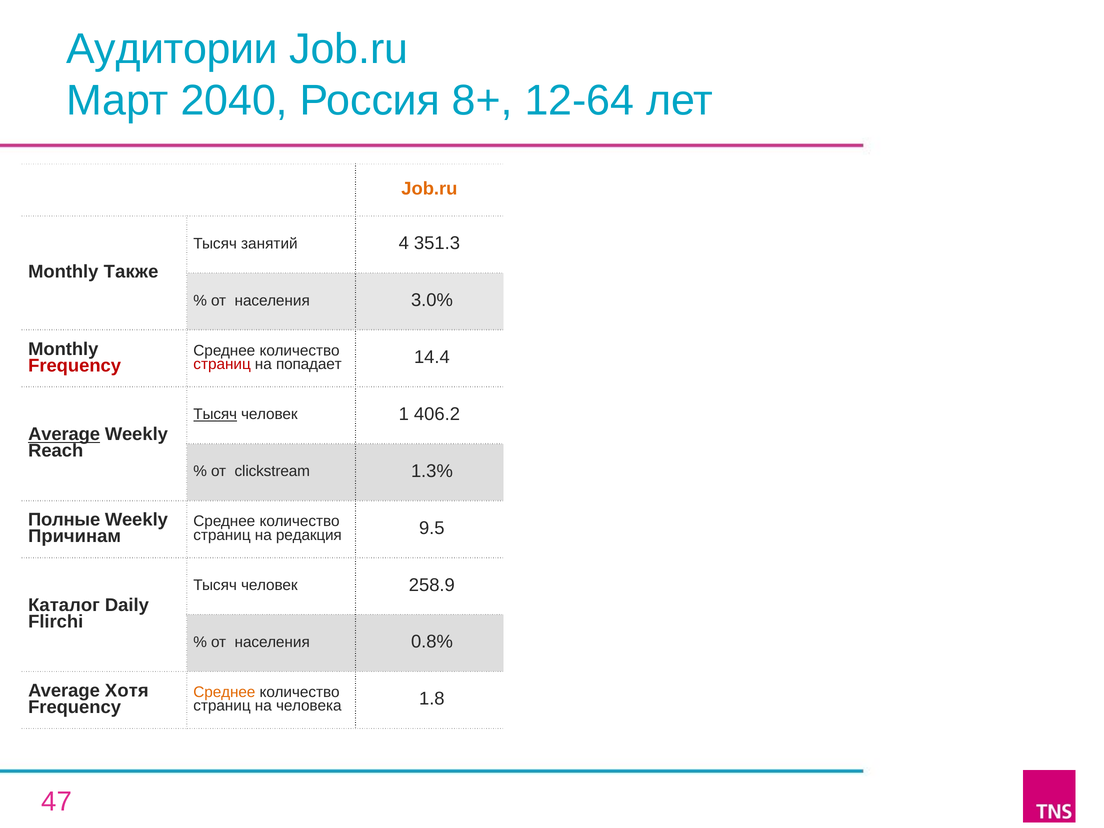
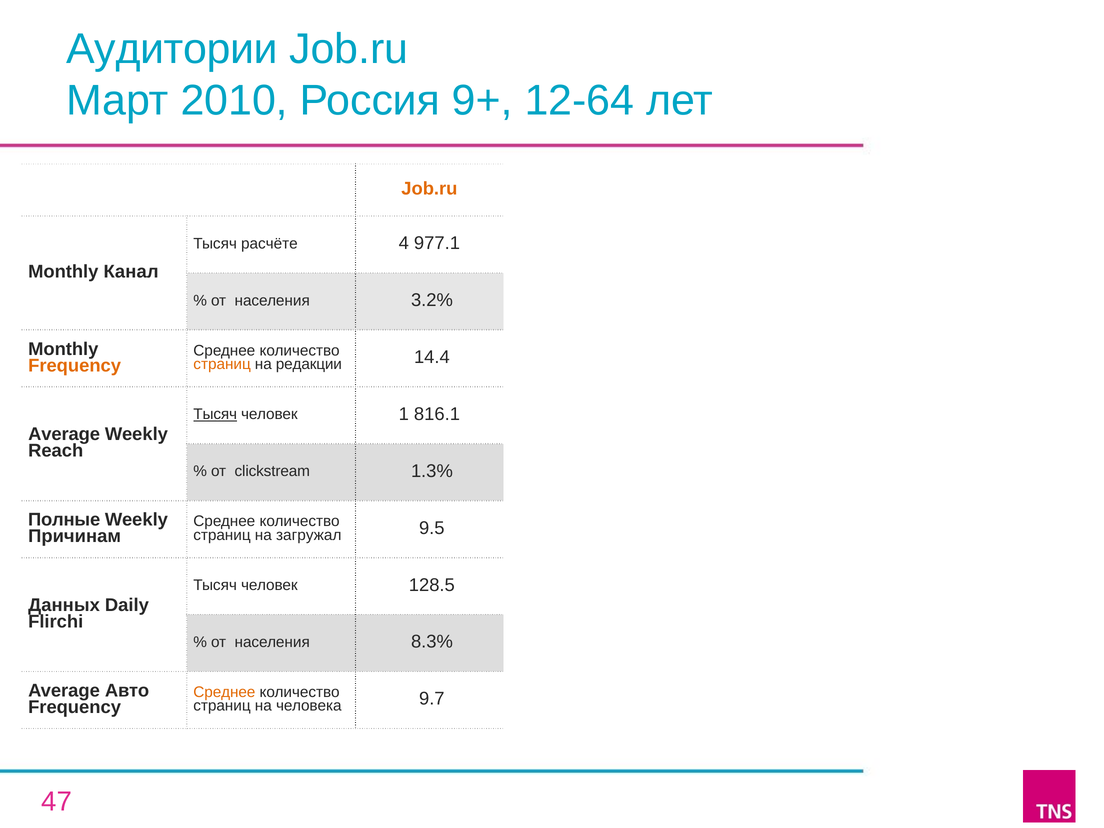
2040: 2040 -> 2010
8+: 8+ -> 9+
занятий: занятий -> расчёте
351.3: 351.3 -> 977.1
Также: Также -> Канал
3.0%: 3.0% -> 3.2%
Frequency at (75, 365) colour: red -> orange
страниц at (222, 364) colour: red -> orange
попадает: попадает -> редакции
406.2: 406.2 -> 816.1
Average at (64, 434) underline: present -> none
редакция: редакция -> загружал
258.9: 258.9 -> 128.5
Каталог: Каталог -> Данных
0.8%: 0.8% -> 8.3%
Хотя: Хотя -> Авто
1.8: 1.8 -> 9.7
